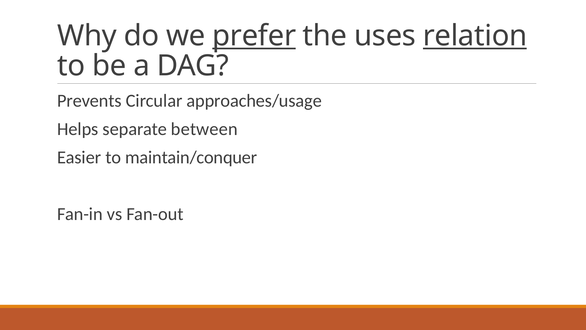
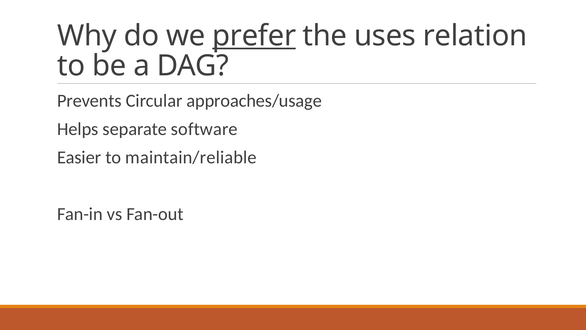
relation underline: present -> none
between: between -> software
maintain/conquer: maintain/conquer -> maintain/reliable
